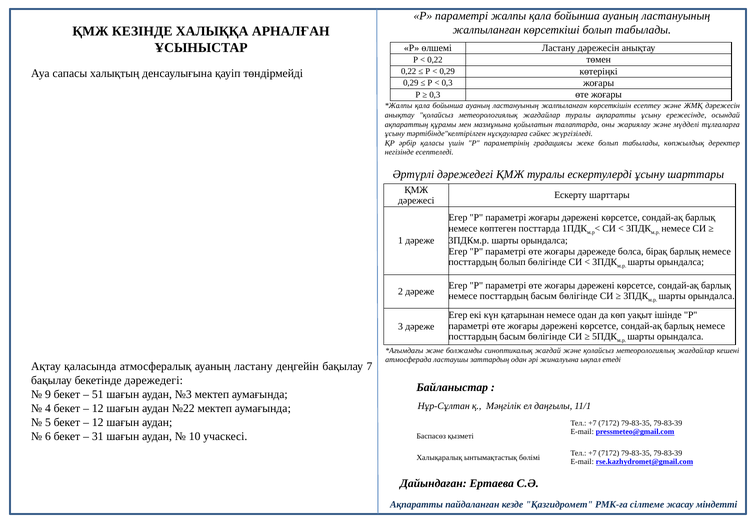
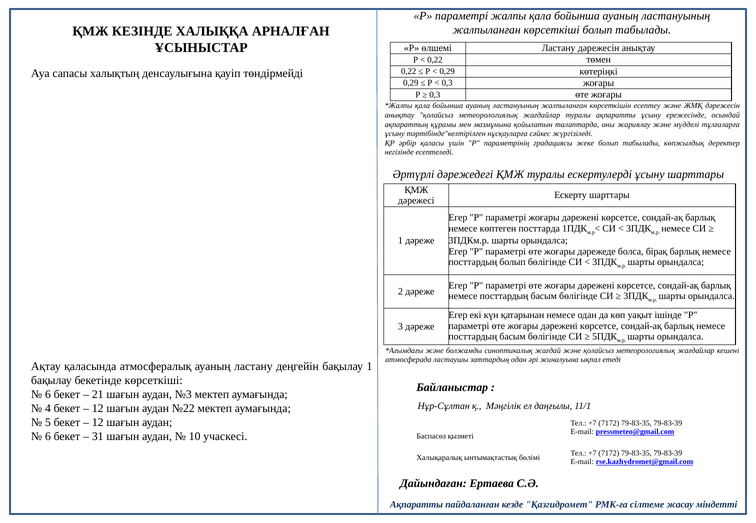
бақылау 7: 7 -> 1
бекетінде дәрежедегі: дәрежедегі -> көрсеткіші
9 at (48, 395): 9 -> 6
51: 51 -> 21
